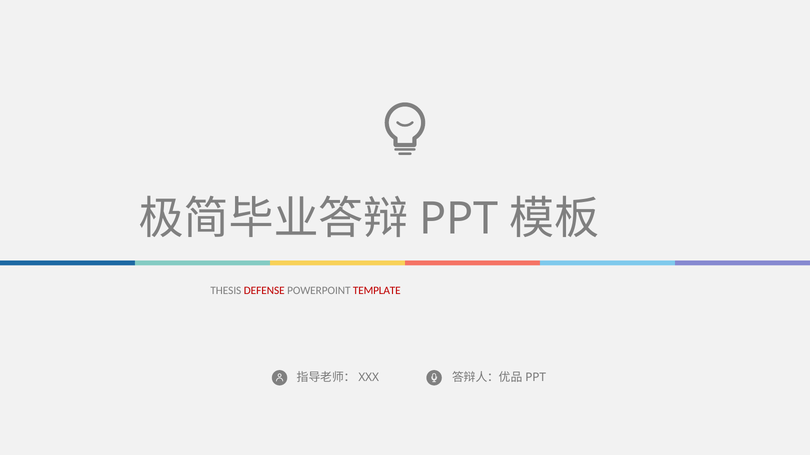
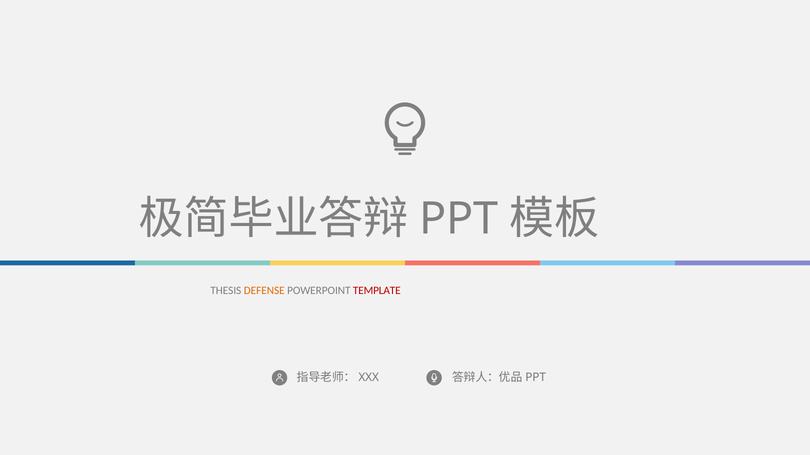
DEFENSE colour: red -> orange
